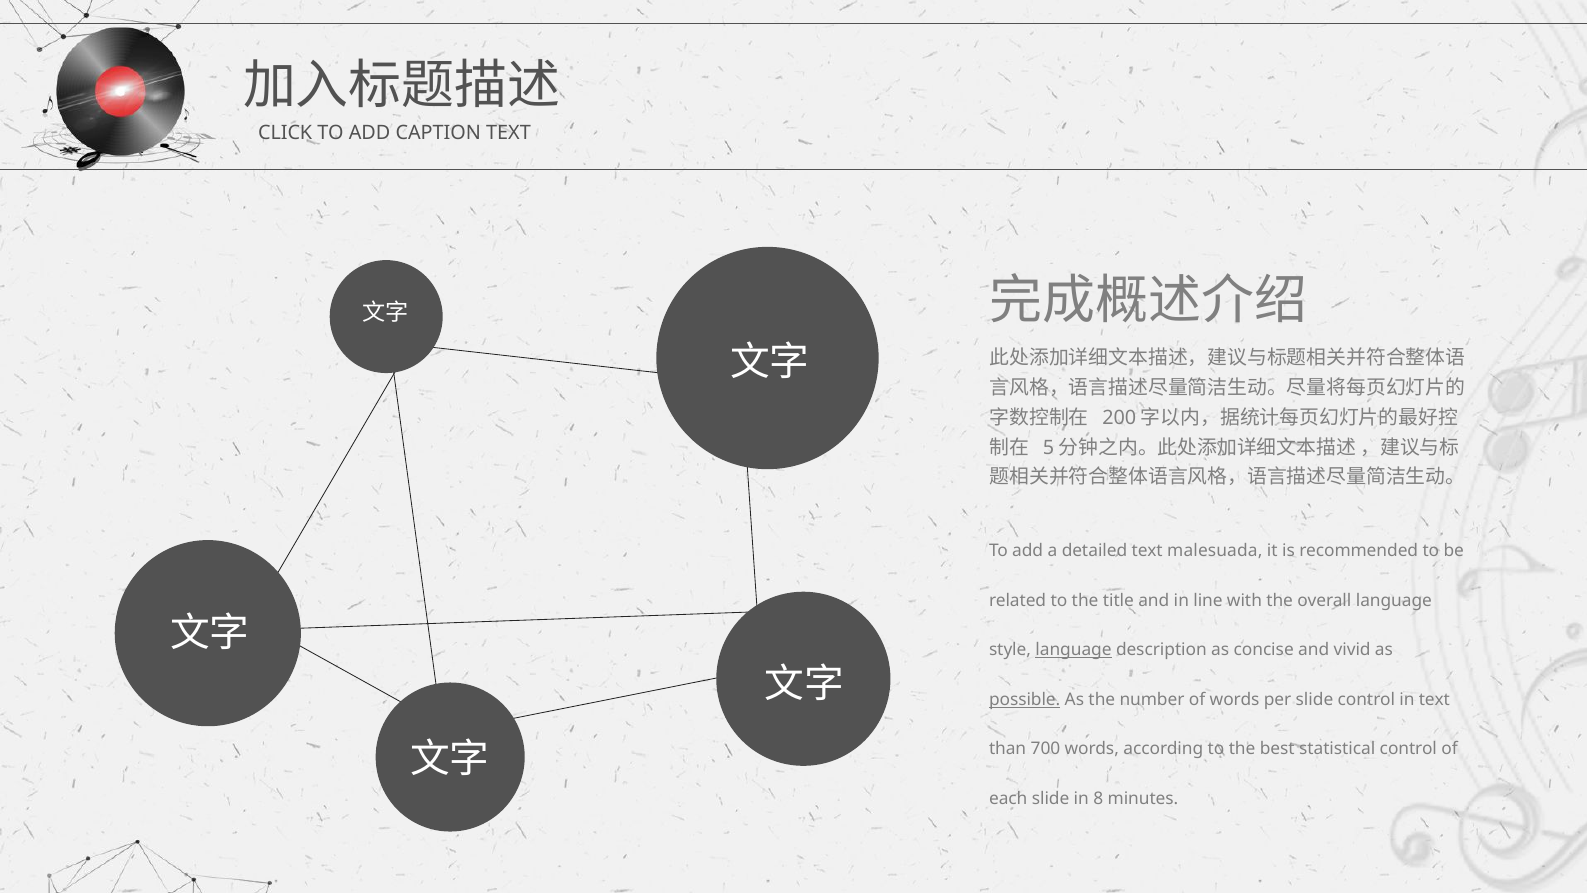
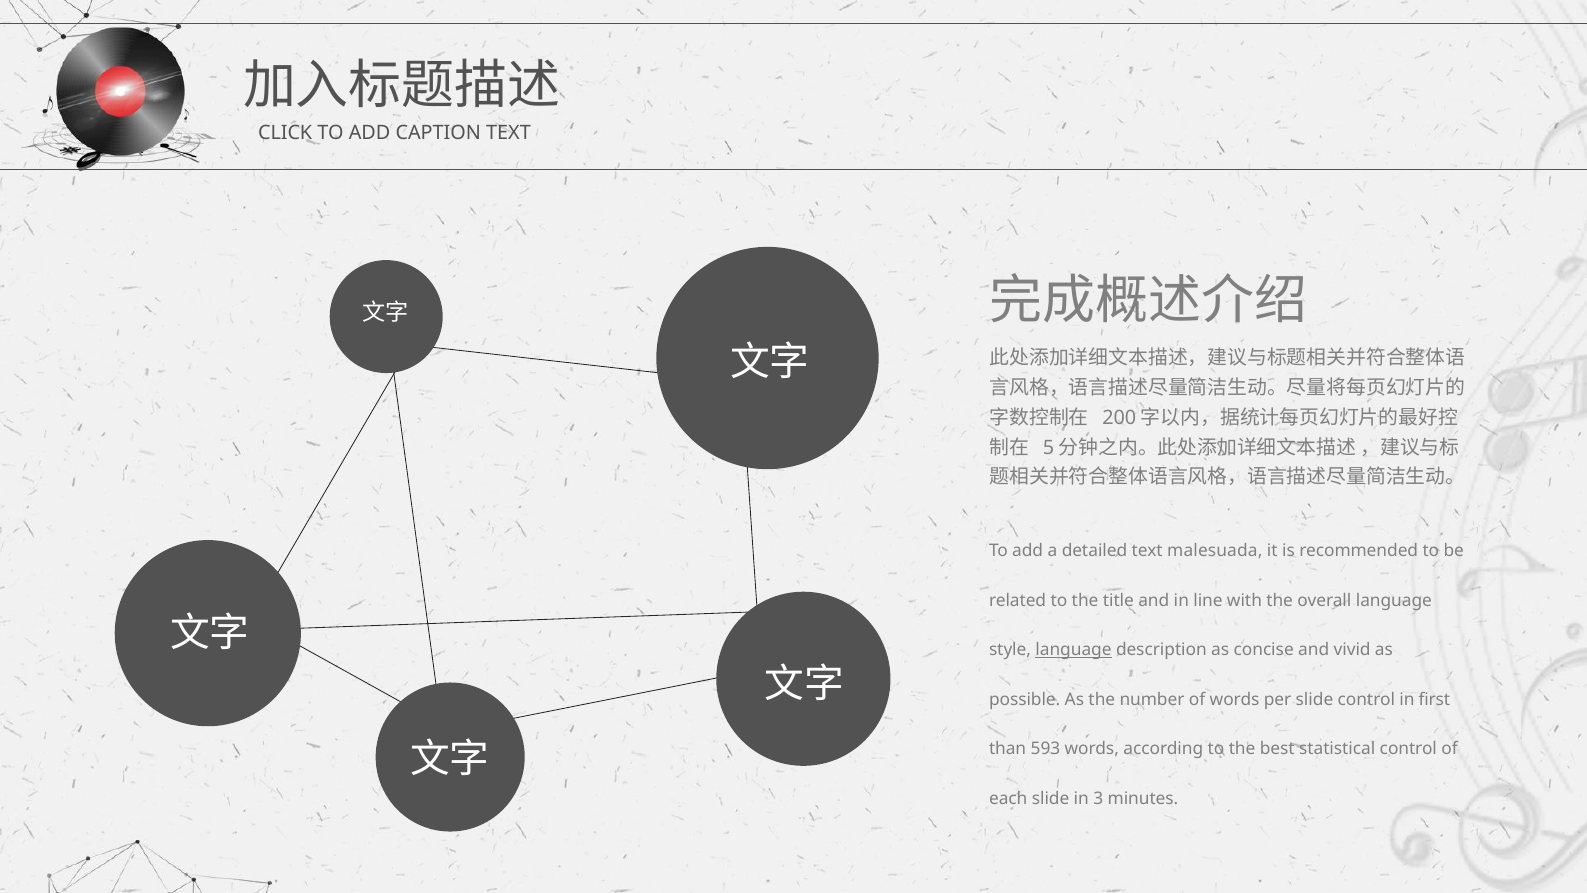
possible underline: present -> none
in text: text -> first
700: 700 -> 593
8: 8 -> 3
